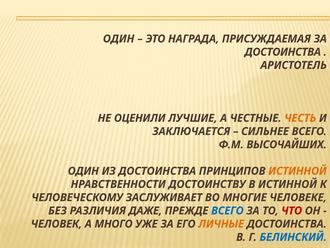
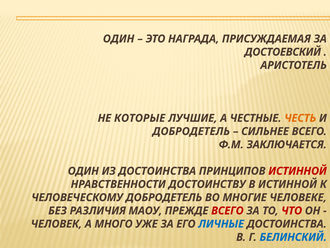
ДОСТОИНСТВА at (283, 52): ДОСТОИНСТВА -> ДОСТОЕВСКИЙ
ОЦЕНИЛИ: ОЦЕНИЛИ -> КОТОРЫЕ
ЗАКЛЮЧАЕТСЯ at (191, 131): ЗАКЛЮЧАЕТСЯ -> ДОБРОДЕТЕЛЬ
ВЫСОЧАЙШИХ: ВЫСОЧАЙШИХ -> ЗАКЛЮЧАЕТСЯ
ИСТИННОЙ at (298, 171) colour: orange -> red
ЧЕЛОВЕЧЕСКОМУ ЗАСЛУЖИВАЕТ: ЗАСЛУЖИВАЕТ -> ДОБРОДЕТЕЛЬ
ДАЖЕ: ДАЖЕ -> МАОУ
ВСЕГО at (227, 210) colour: blue -> red
ЛИЧНЫЕ colour: orange -> blue
